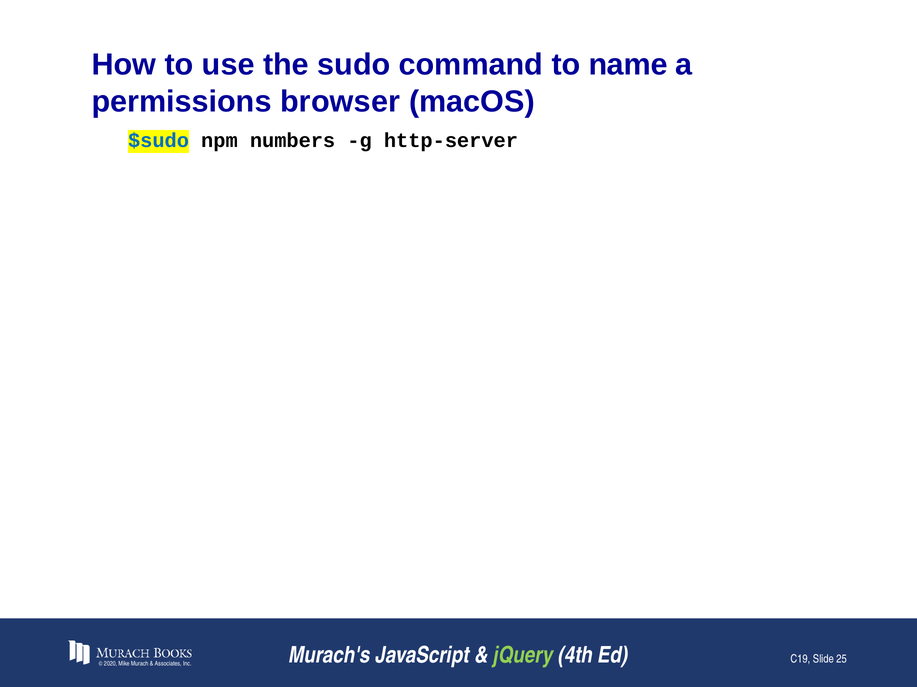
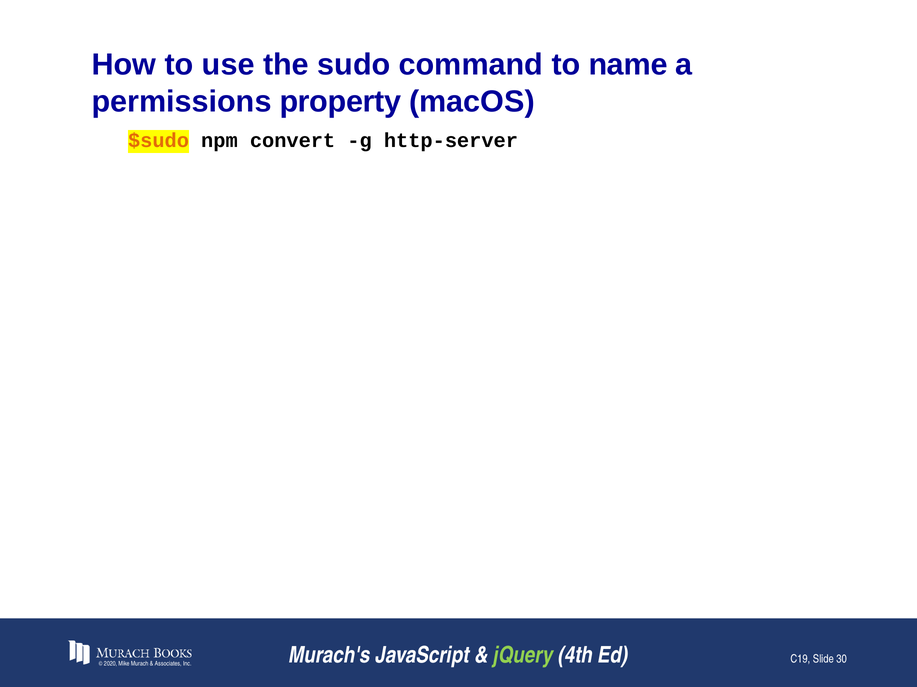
browser: browser -> property
$sudo colour: blue -> orange
numbers: numbers -> convert
25: 25 -> 30
